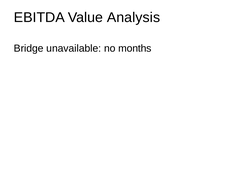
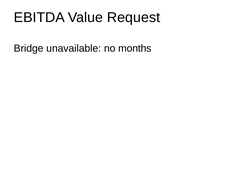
Analysis: Analysis -> Request
